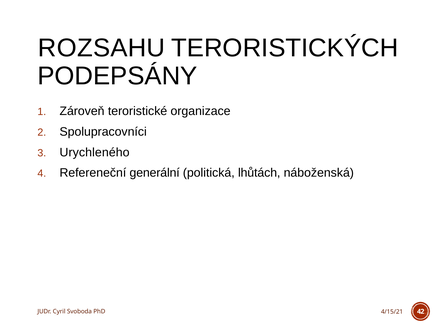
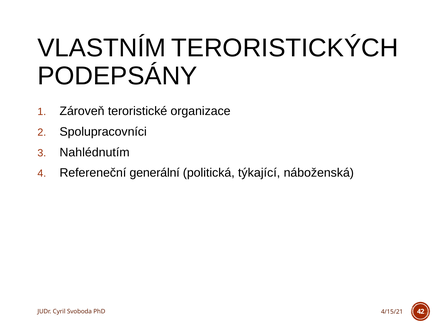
ROZSAHU: ROZSAHU -> VLASTNÍM
Urychleného: Urychleného -> Nahlédnutím
lhůtách: lhůtách -> týkající
